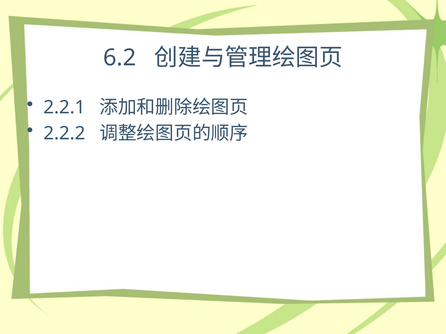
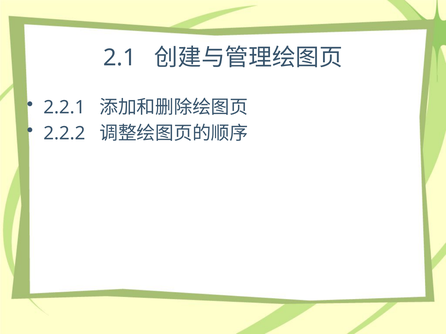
6.2: 6.2 -> 2.1
